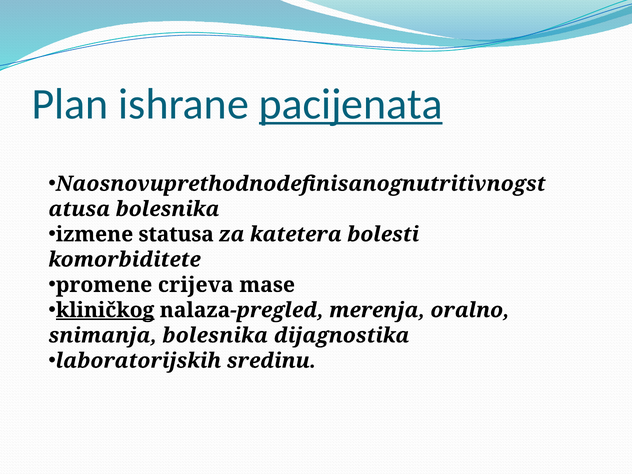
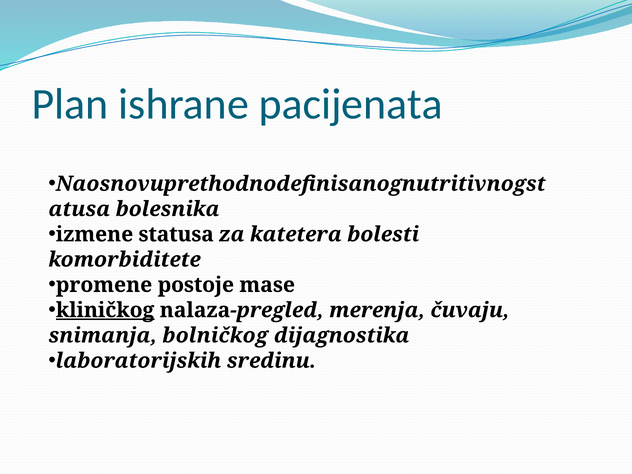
pacijenata underline: present -> none
crijeva: crijeva -> postoje
oralno: oralno -> čuvaju
snimanja bolesnika: bolesnika -> bolničkog
